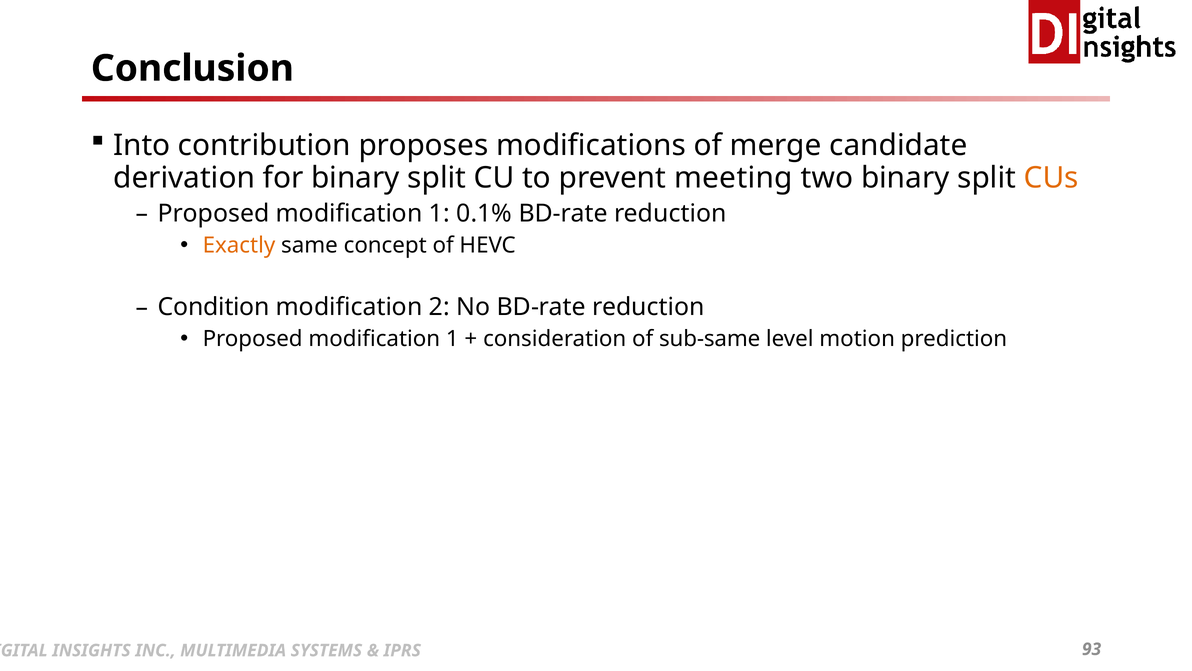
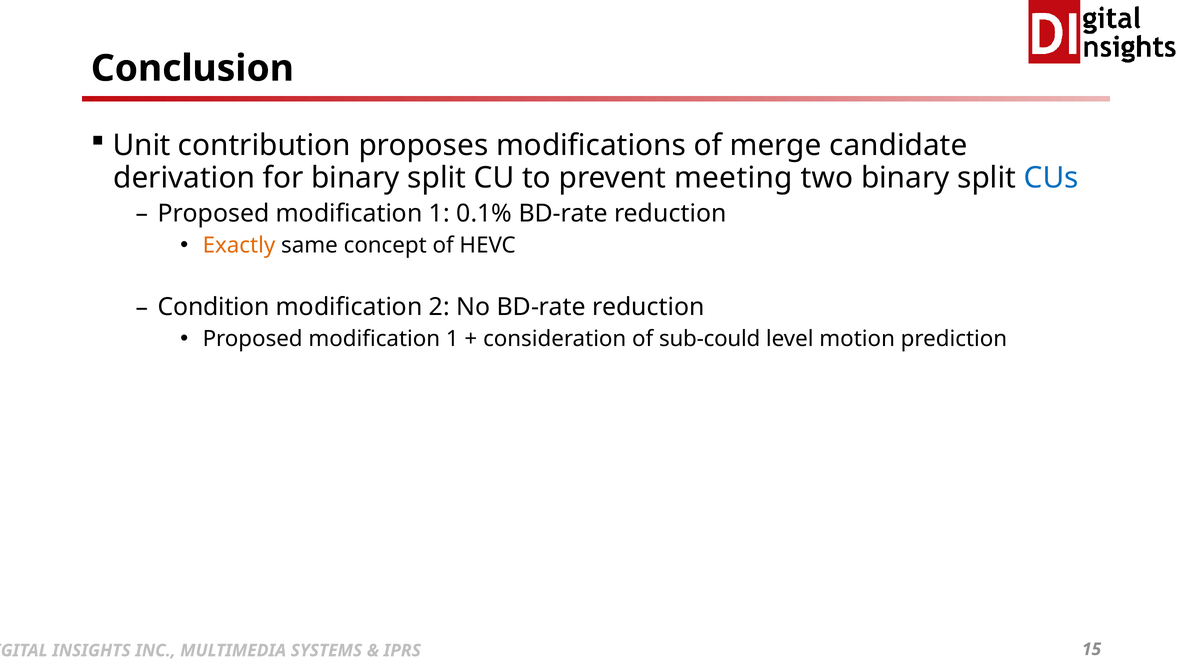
Into: Into -> Unit
CUs colour: orange -> blue
sub-same: sub-same -> sub-could
93: 93 -> 15
